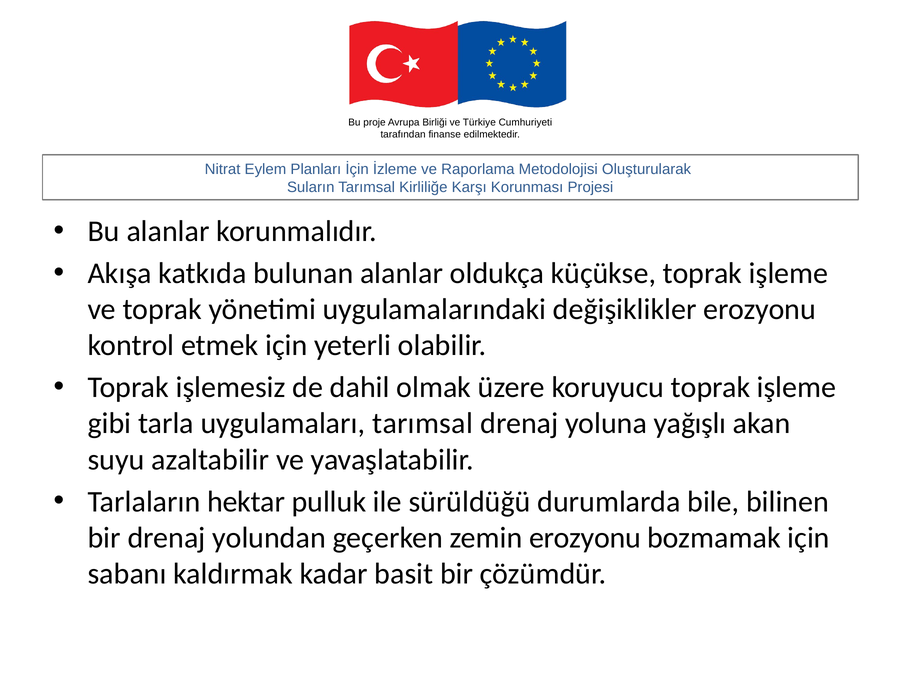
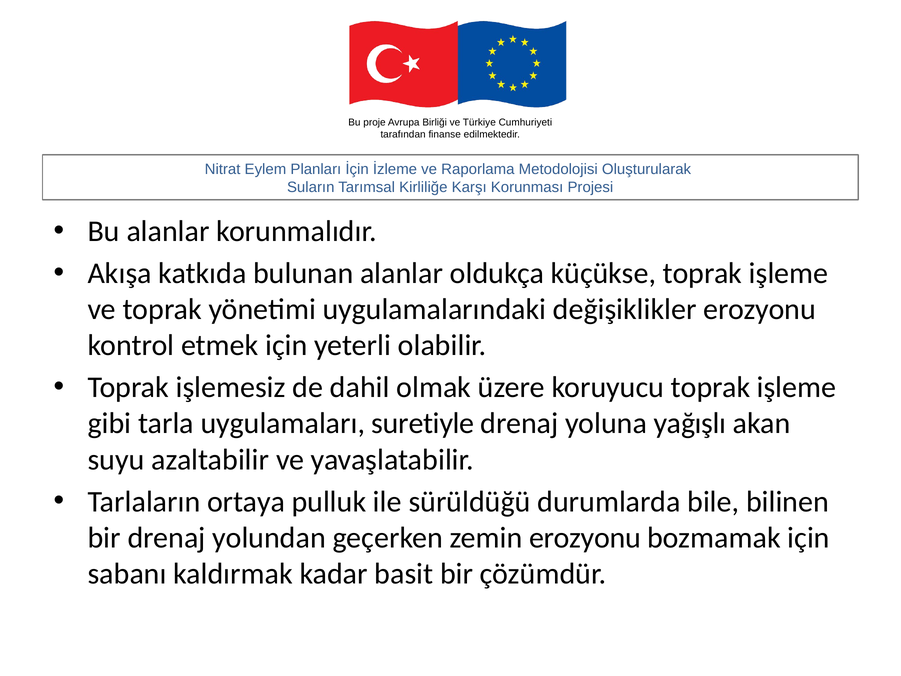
uygulamaları tarımsal: tarımsal -> suretiyle
hektar: hektar -> ortaya
